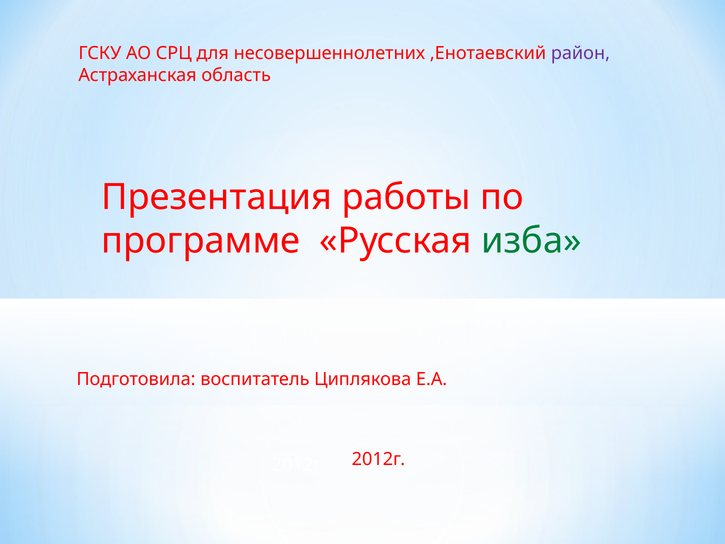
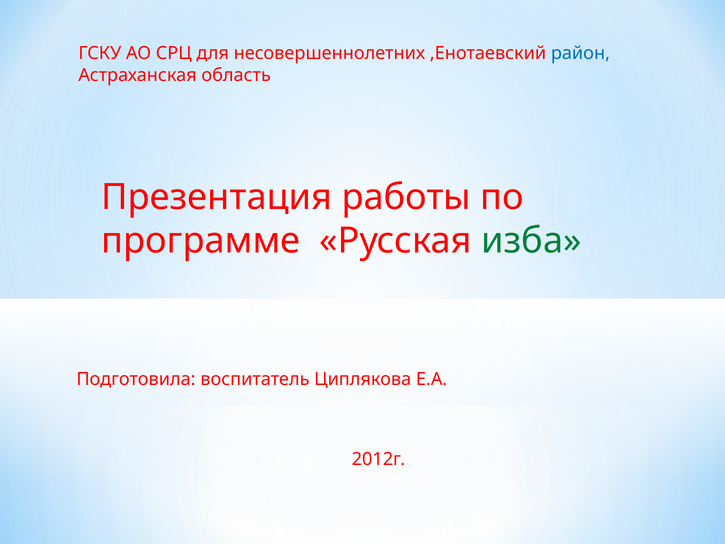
район colour: purple -> blue
